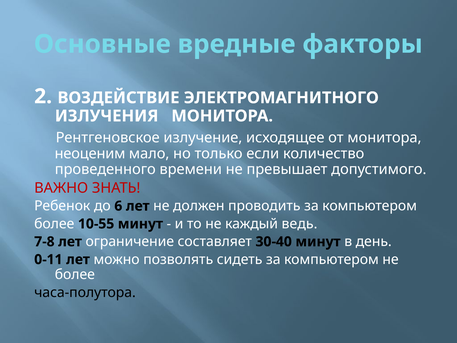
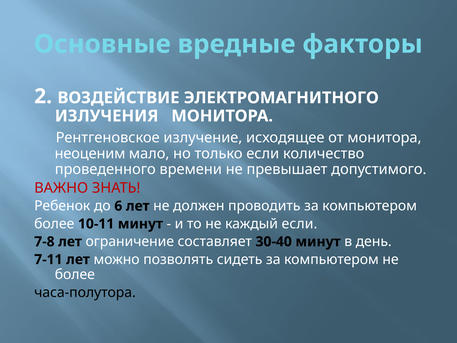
10-55: 10-55 -> 10-11
каждый ведь: ведь -> если
0-11: 0-11 -> 7-11
